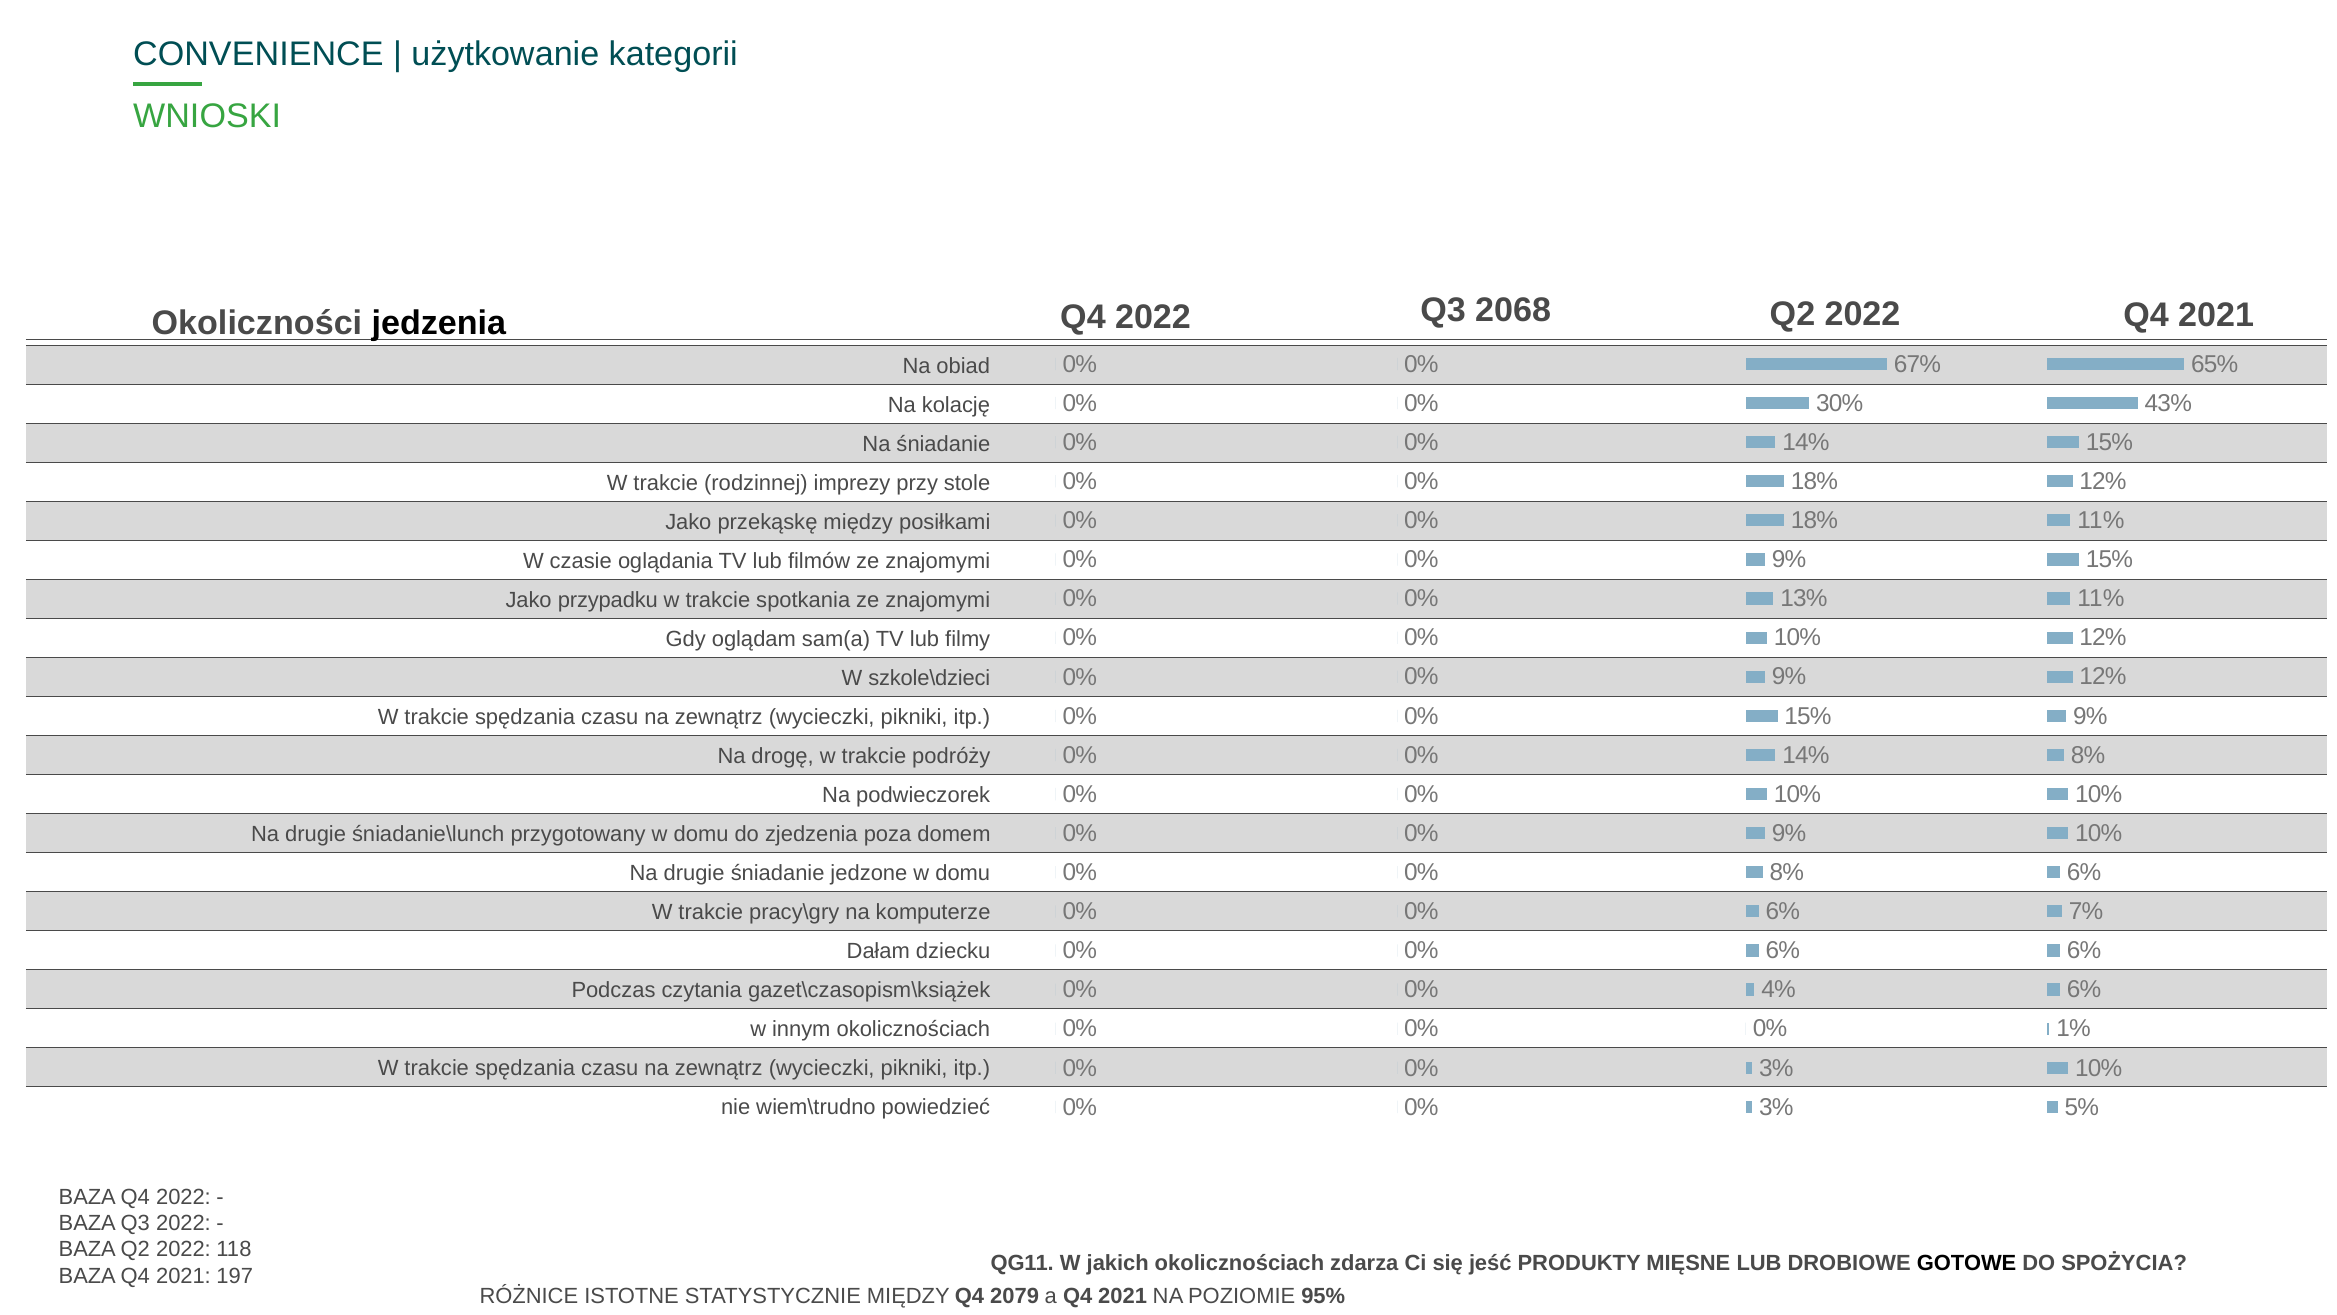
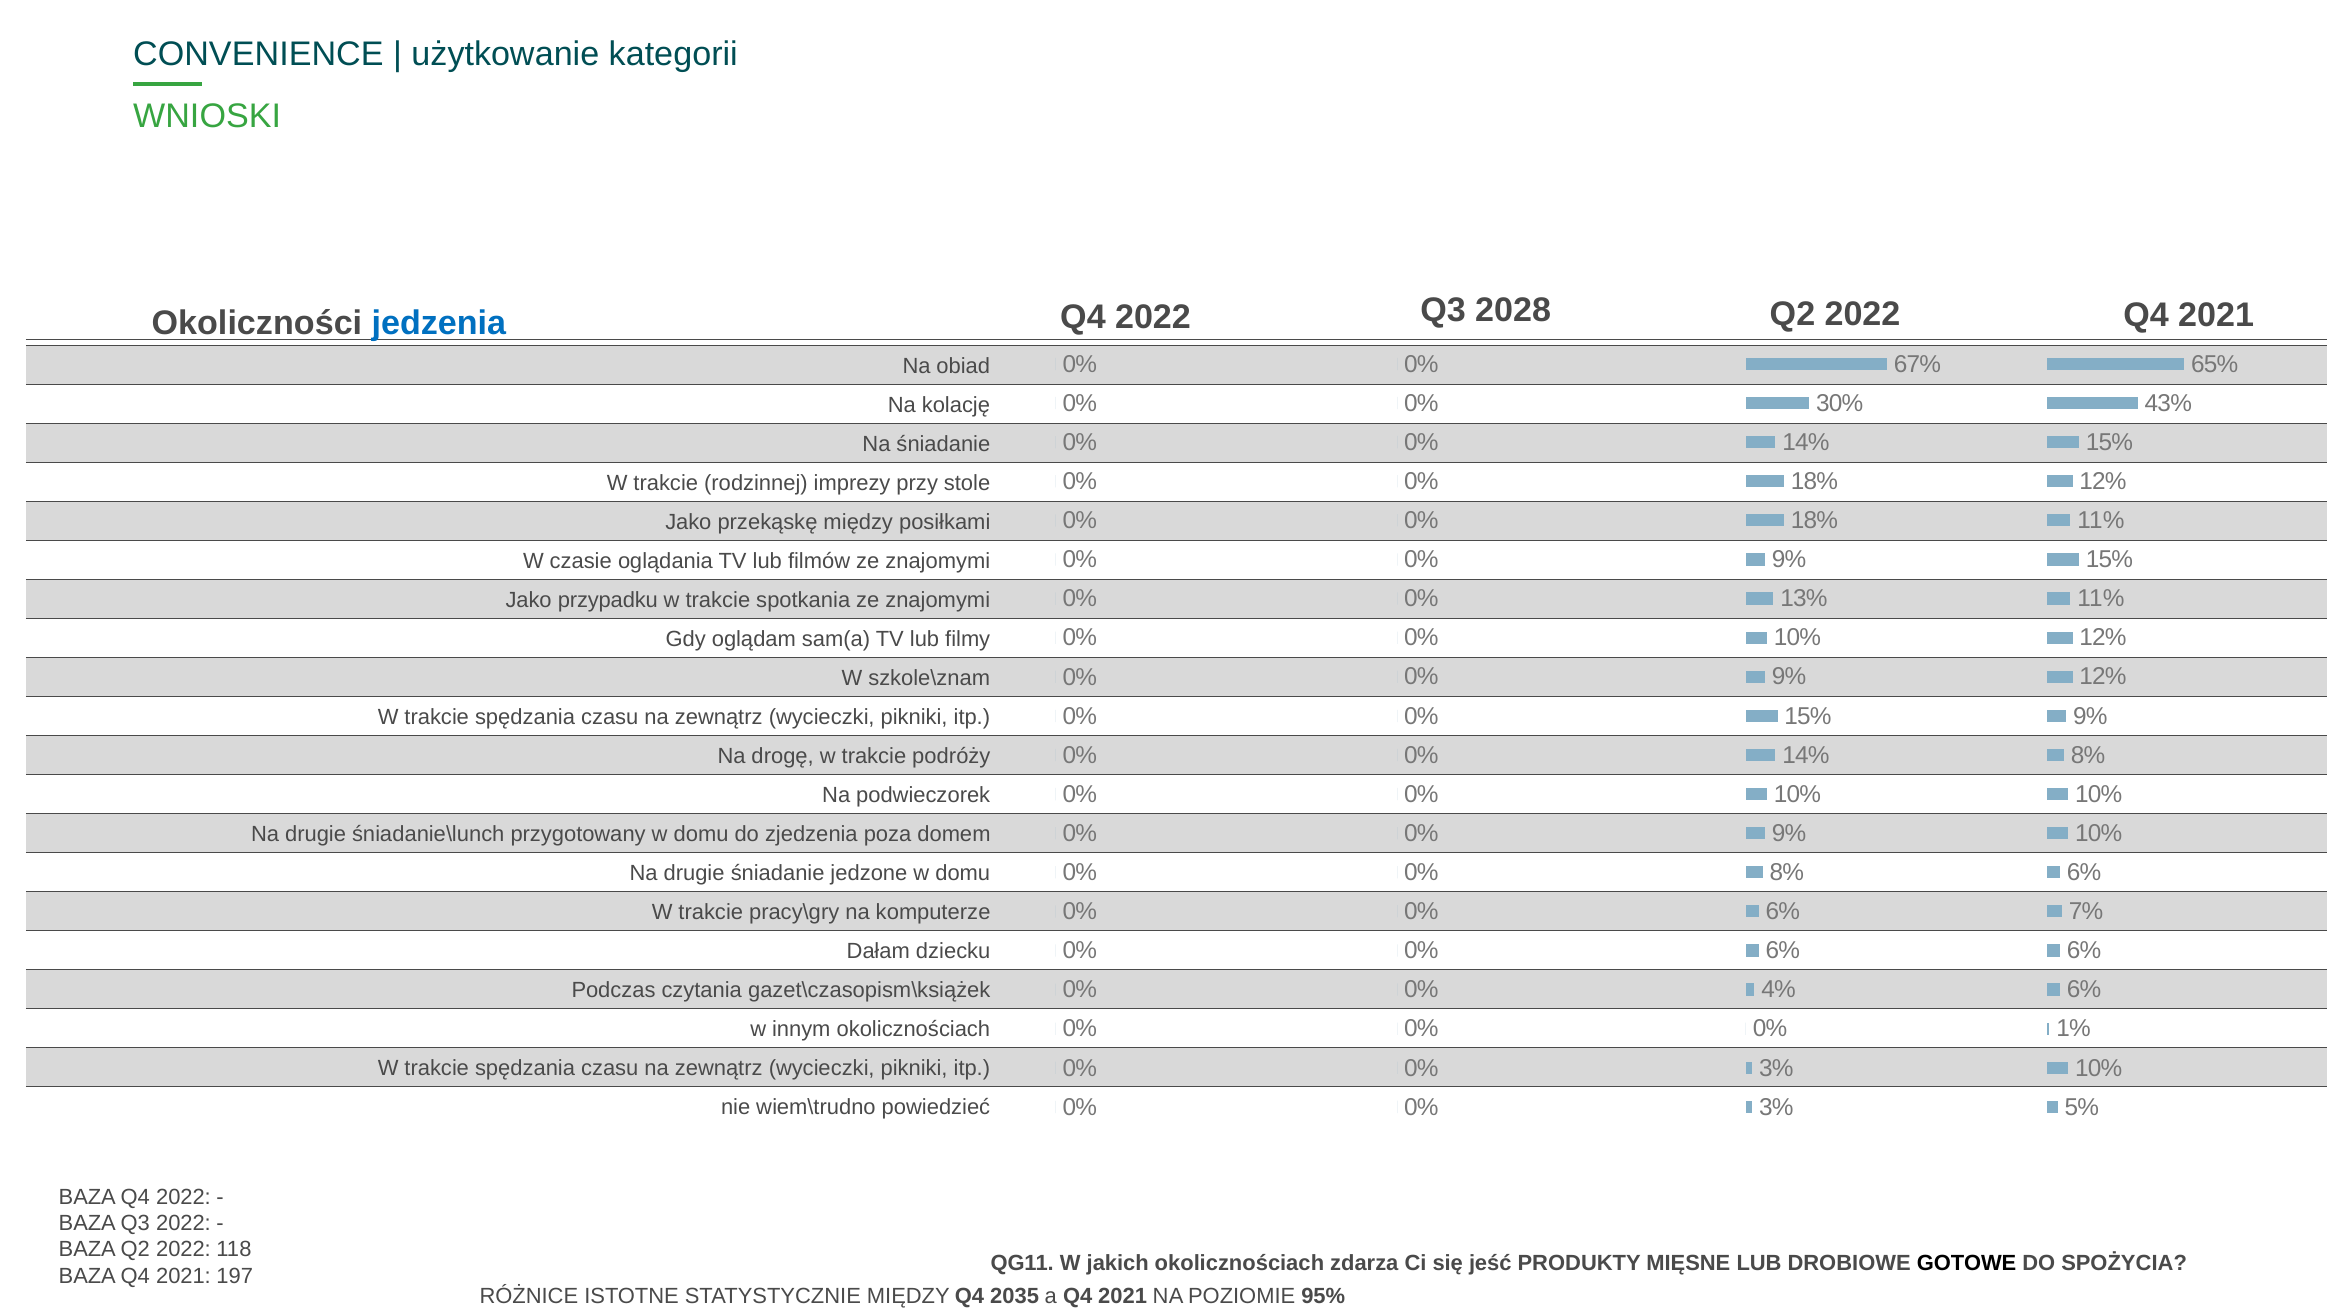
2068: 2068 -> 2028
jedzenia colour: black -> blue
szkole\dzieci: szkole\dzieci -> szkole\znam
2079: 2079 -> 2035
